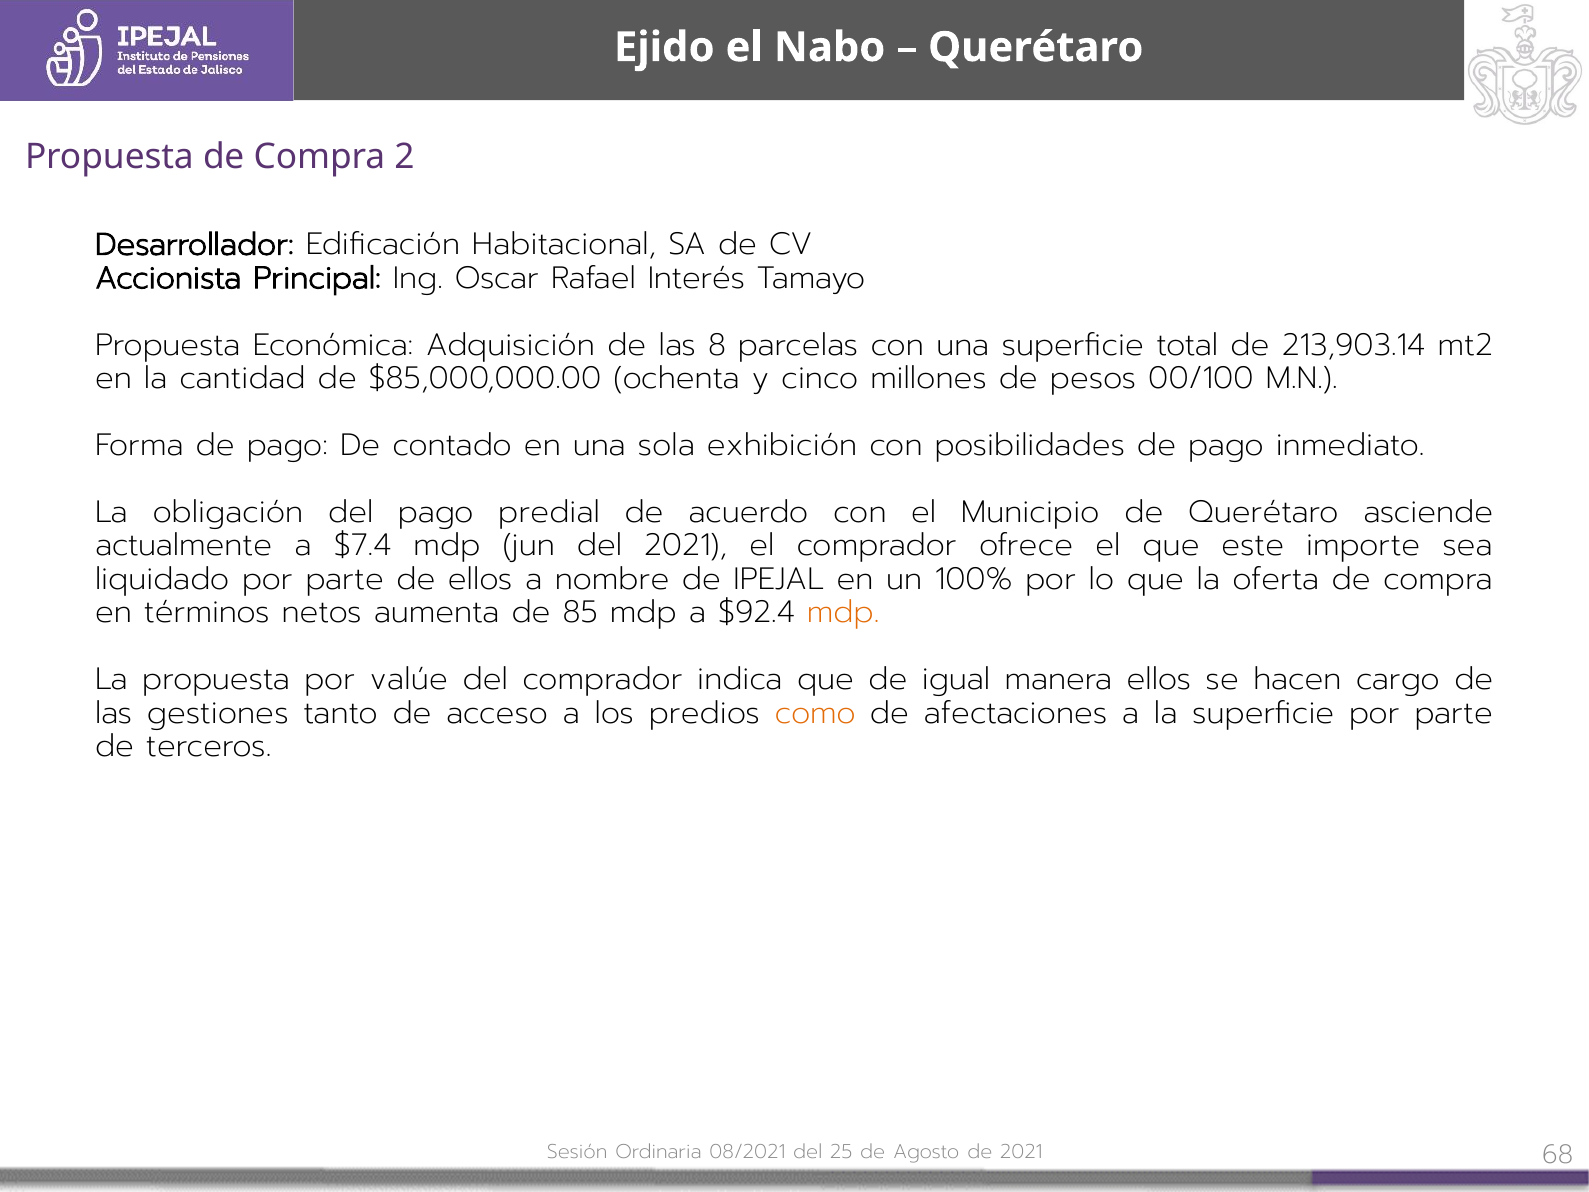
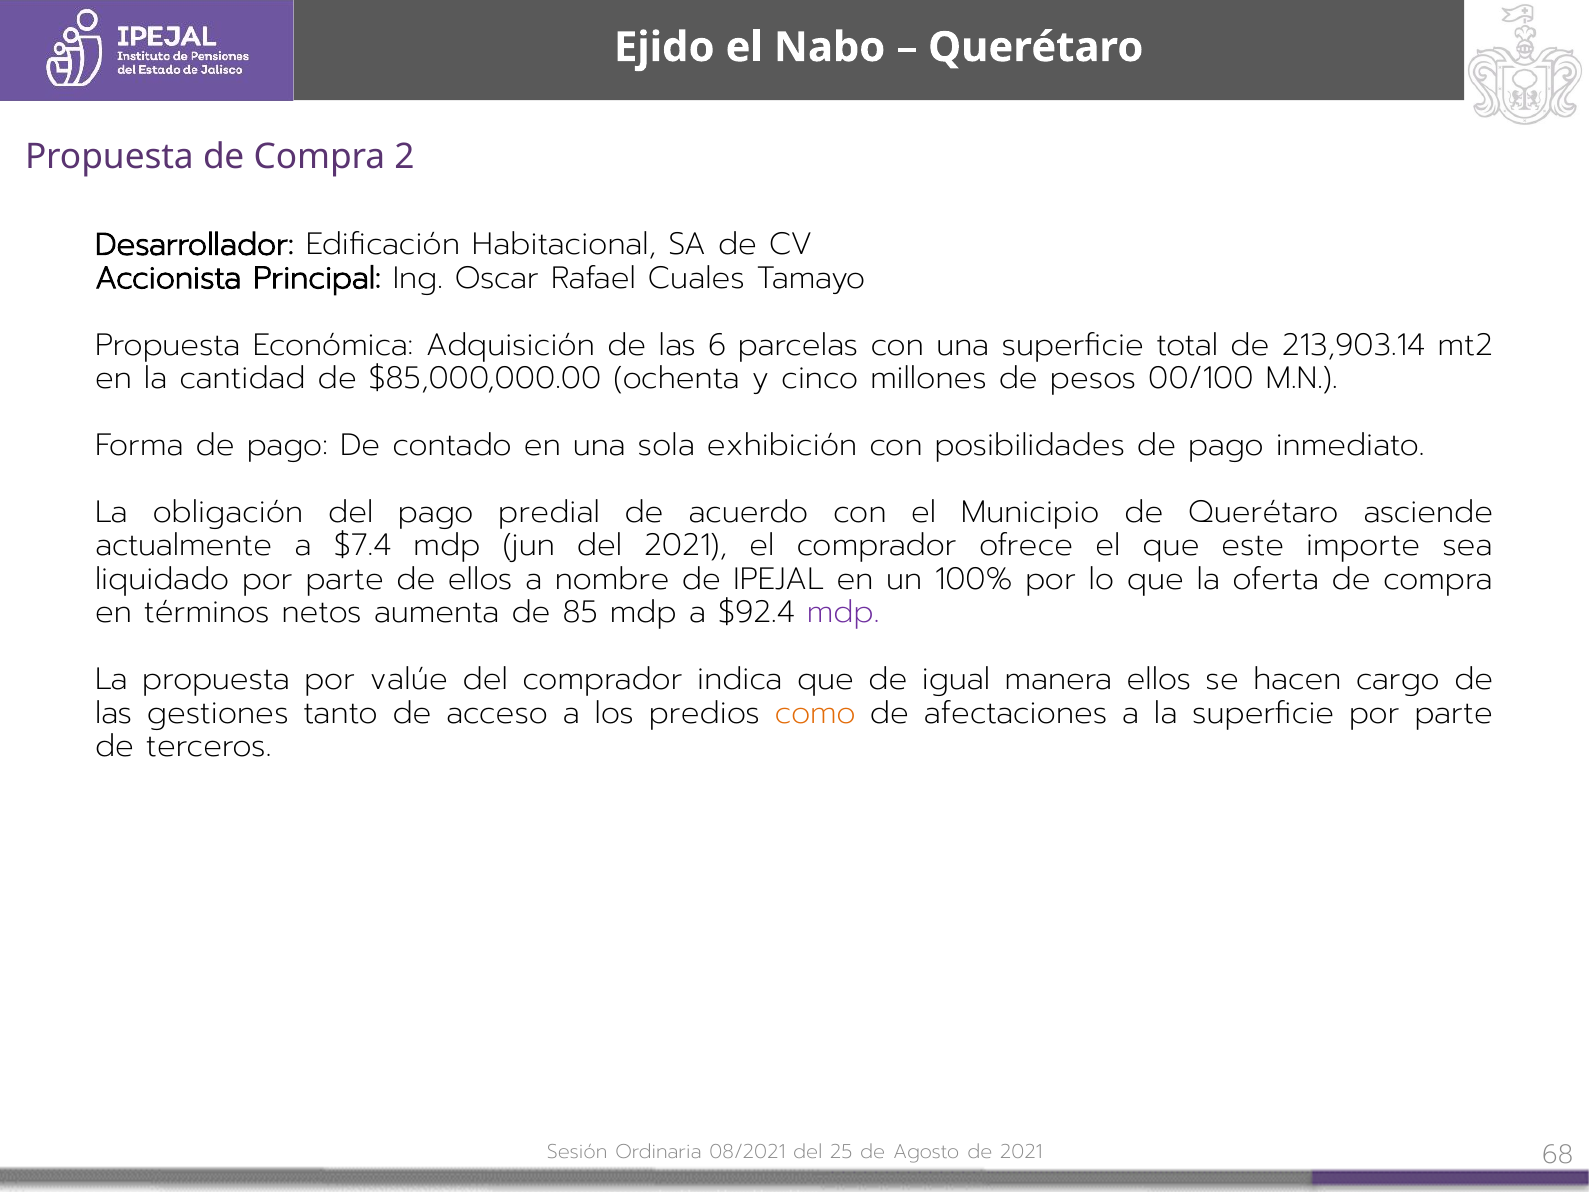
Interés: Interés -> Cuales
8: 8 -> 6
mdp at (843, 612) colour: orange -> purple
